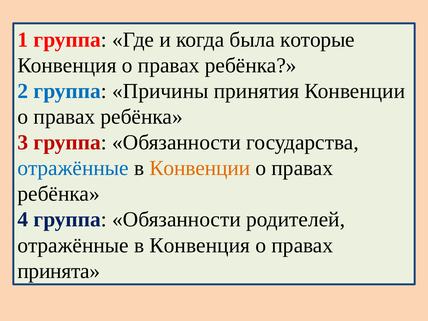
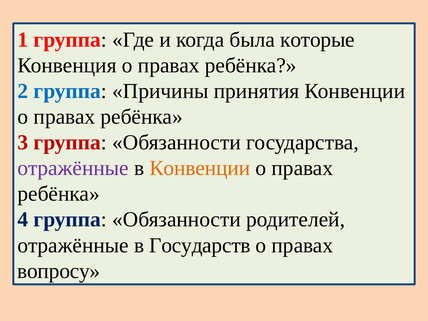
отражённые at (73, 168) colour: blue -> purple
в Конвенция: Конвенция -> Государств
принята: принята -> вопросу
